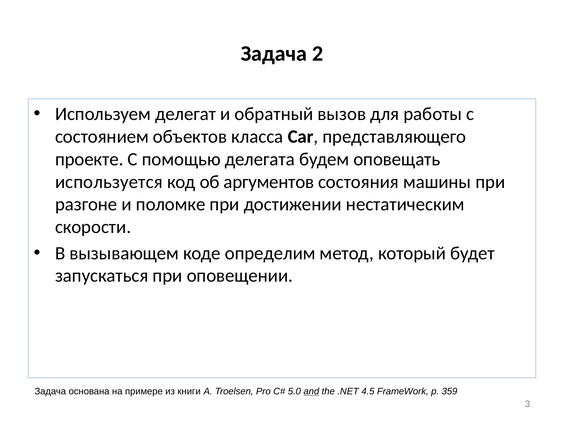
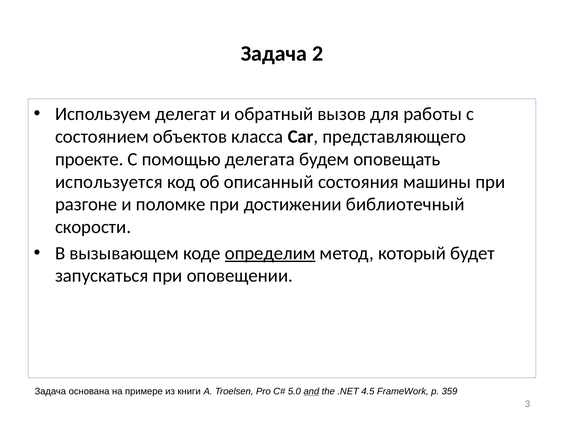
аргументов: аргументов -> описанный
нестатическим: нестатическим -> библиотечный
определим underline: none -> present
